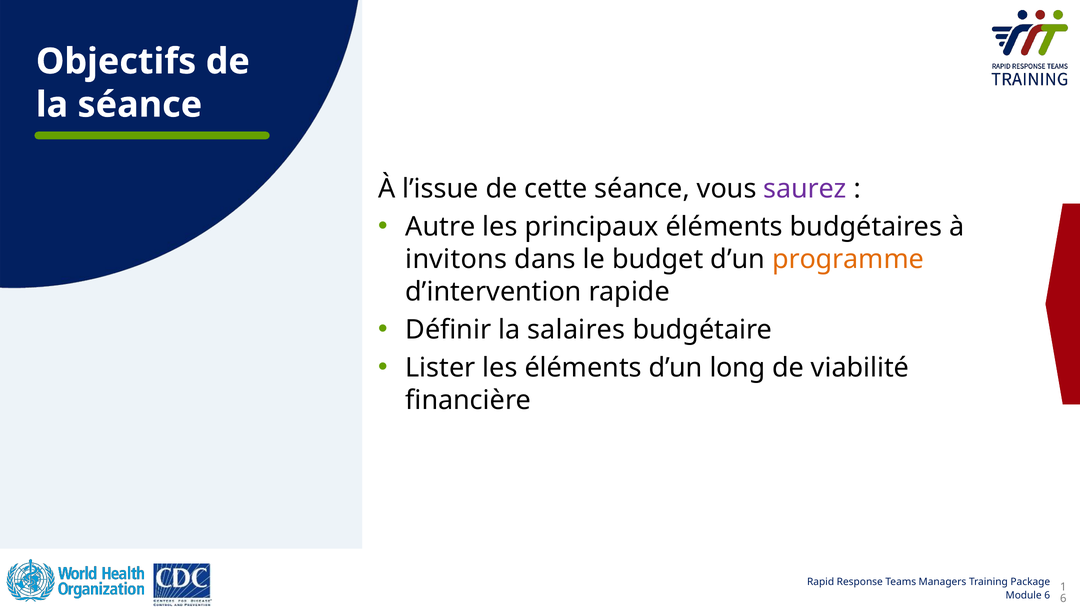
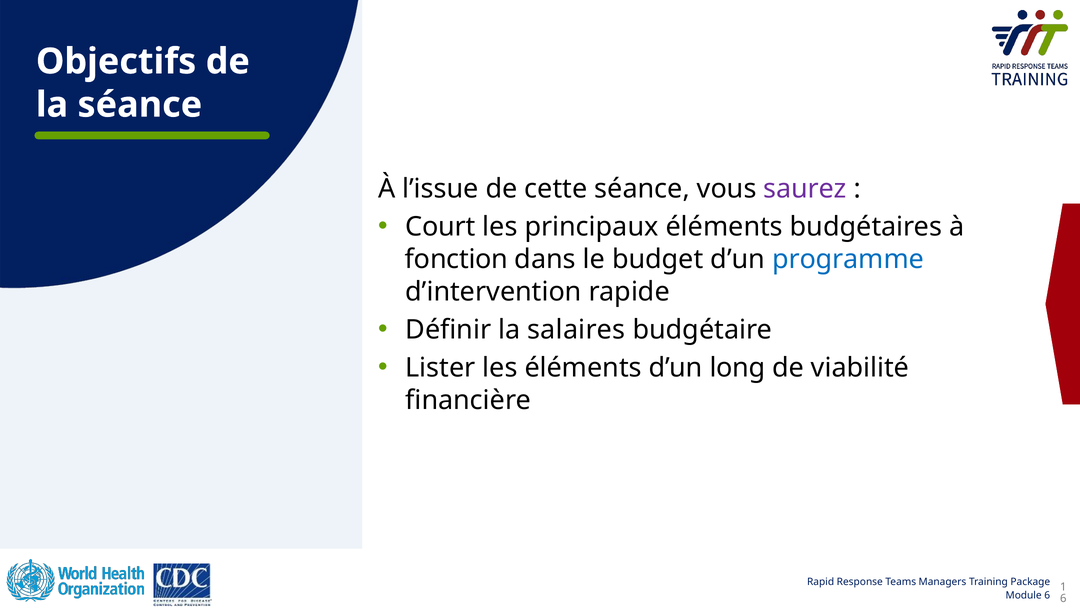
Autre: Autre -> Court
invitons: invitons -> fonction
programme colour: orange -> blue
